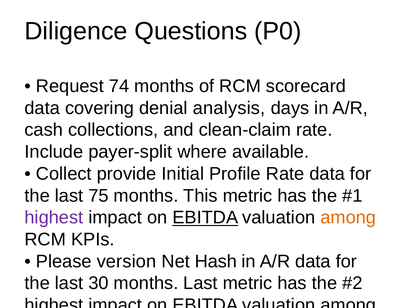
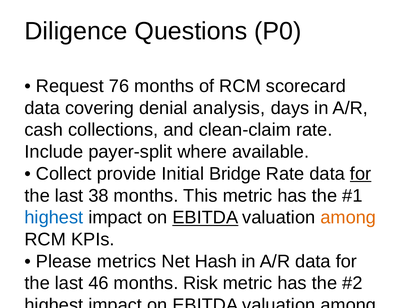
74: 74 -> 76
Profile: Profile -> Bridge
for at (361, 173) underline: none -> present
75: 75 -> 38
highest at (54, 217) colour: purple -> blue
version: version -> metrics
30: 30 -> 46
months Last: Last -> Risk
